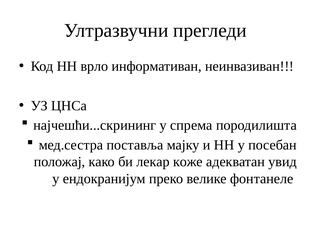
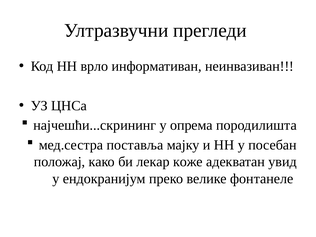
спрема: спрема -> опрема
